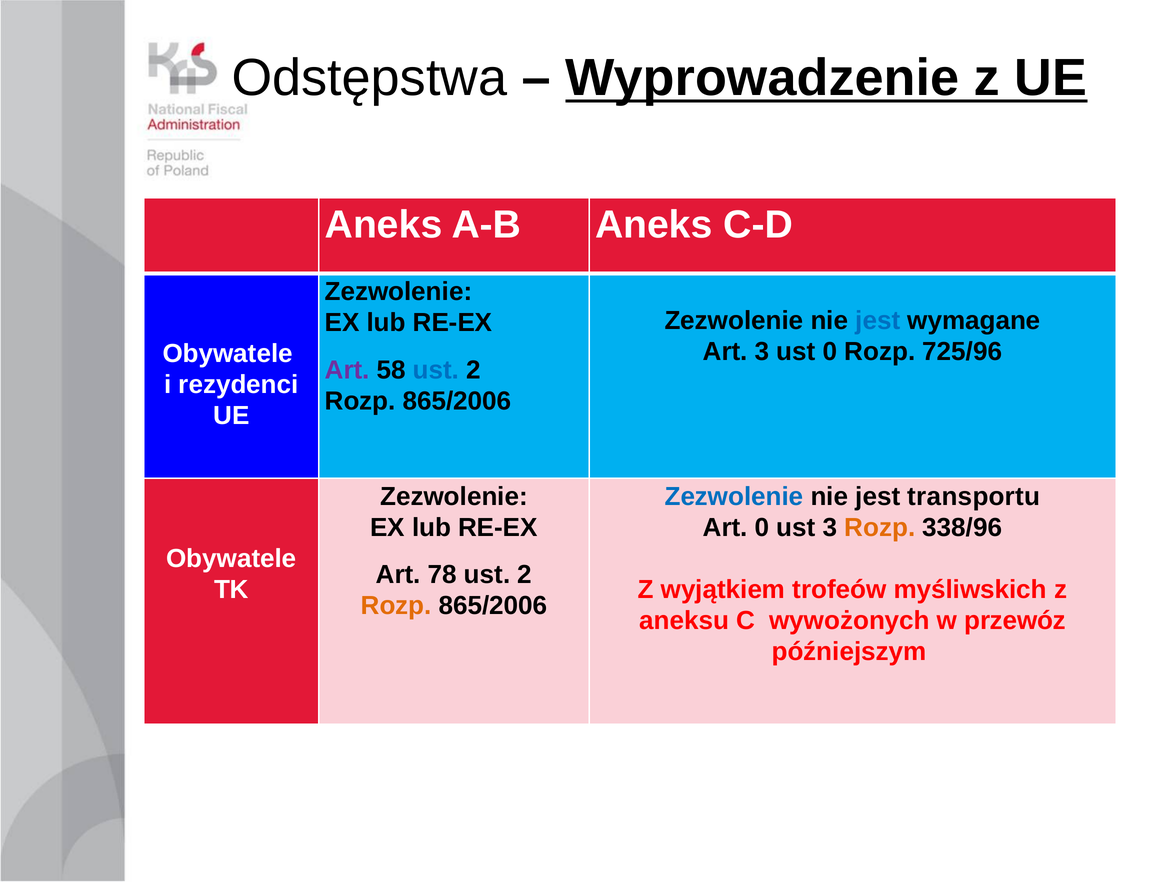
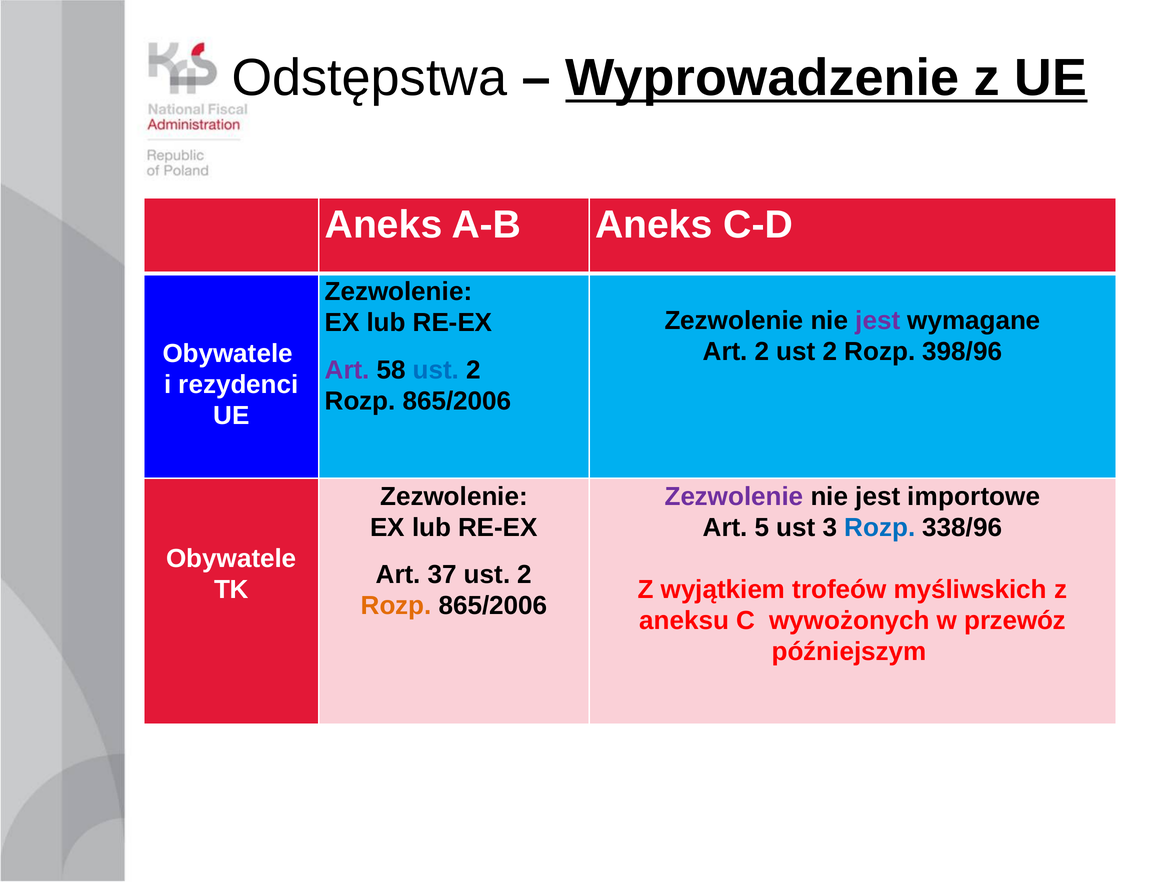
jest at (878, 320) colour: blue -> purple
Art 3: 3 -> 2
0 at (830, 351): 0 -> 2
725/96: 725/96 -> 398/96
Zezwolenie at (734, 496) colour: blue -> purple
transportu: transportu -> importowe
Art 0: 0 -> 5
Rozp at (880, 527) colour: orange -> blue
78: 78 -> 37
